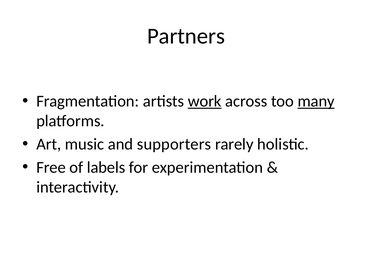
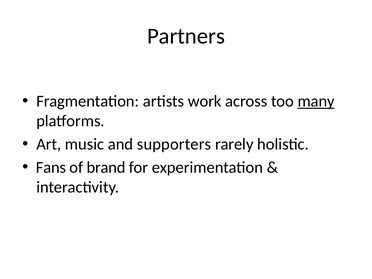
work underline: present -> none
Free: Free -> Fans
labels: labels -> brand
